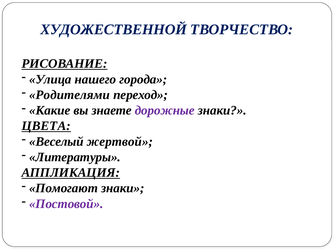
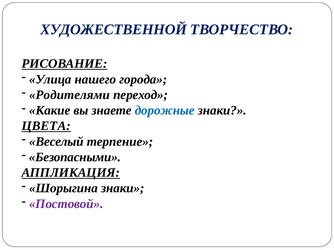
дорожные colour: purple -> blue
жертвой: жертвой -> терпение
Литературы: Литературы -> Безопасными
Помогают: Помогают -> Шорыгина
